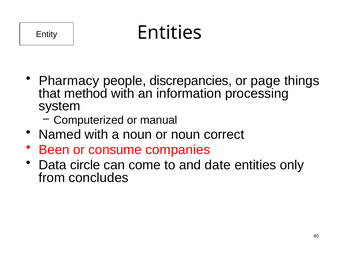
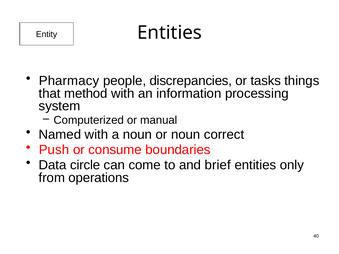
page: page -> tasks
Been: Been -> Push
companies: companies -> boundaries
date: date -> brief
concludes: concludes -> operations
